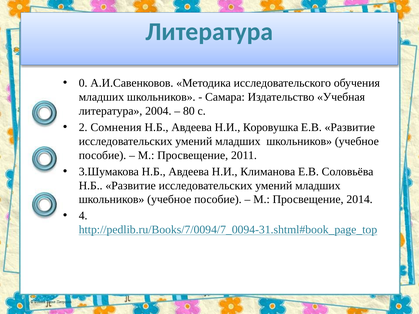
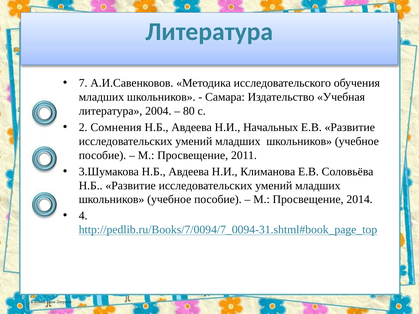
0: 0 -> 7
Коровушка: Коровушка -> Начальных
